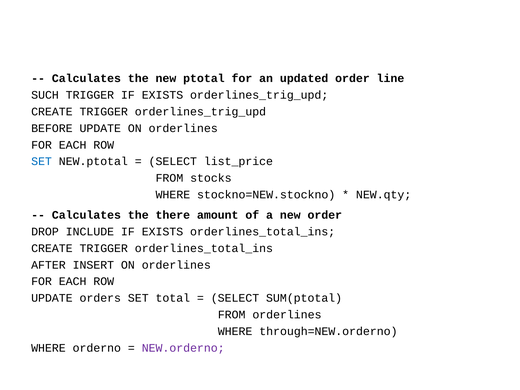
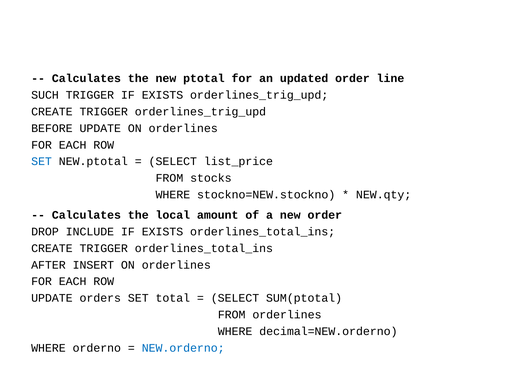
there: there -> local
through=NEW.orderno: through=NEW.orderno -> decimal=NEW.orderno
NEW.orderno colour: purple -> blue
